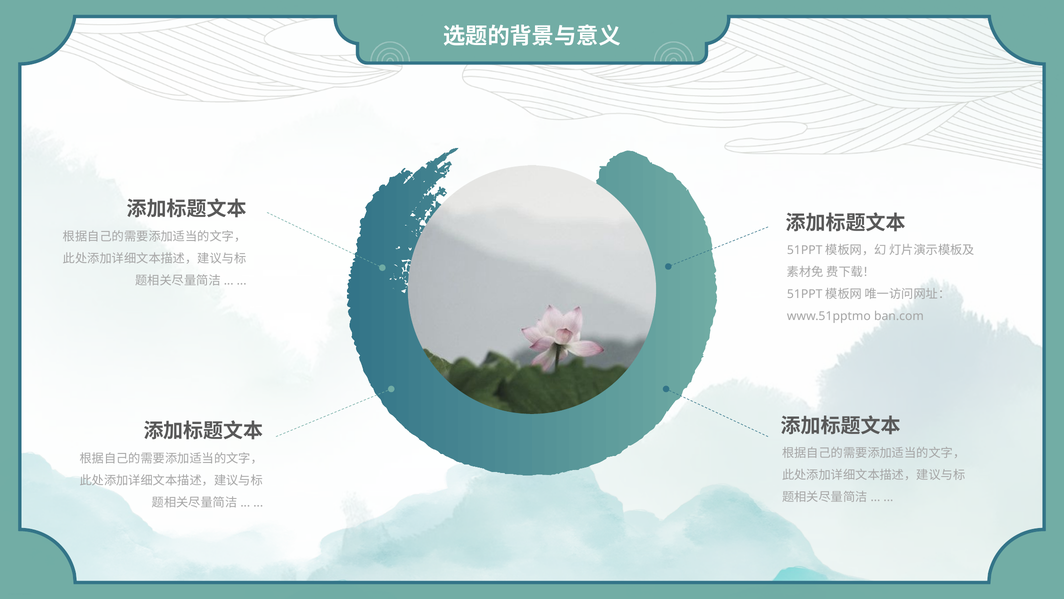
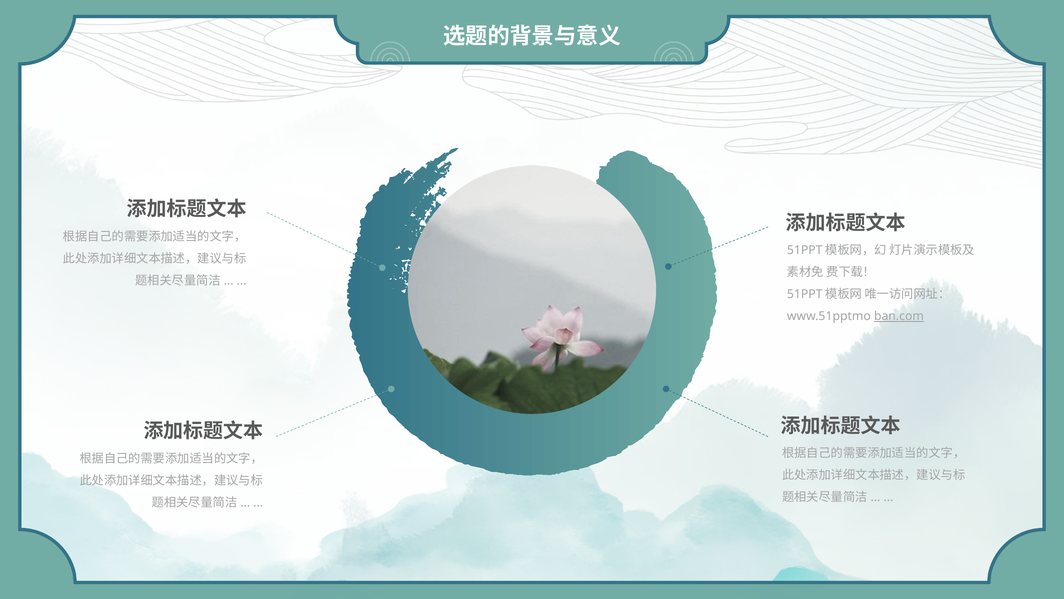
ban.com underline: none -> present
